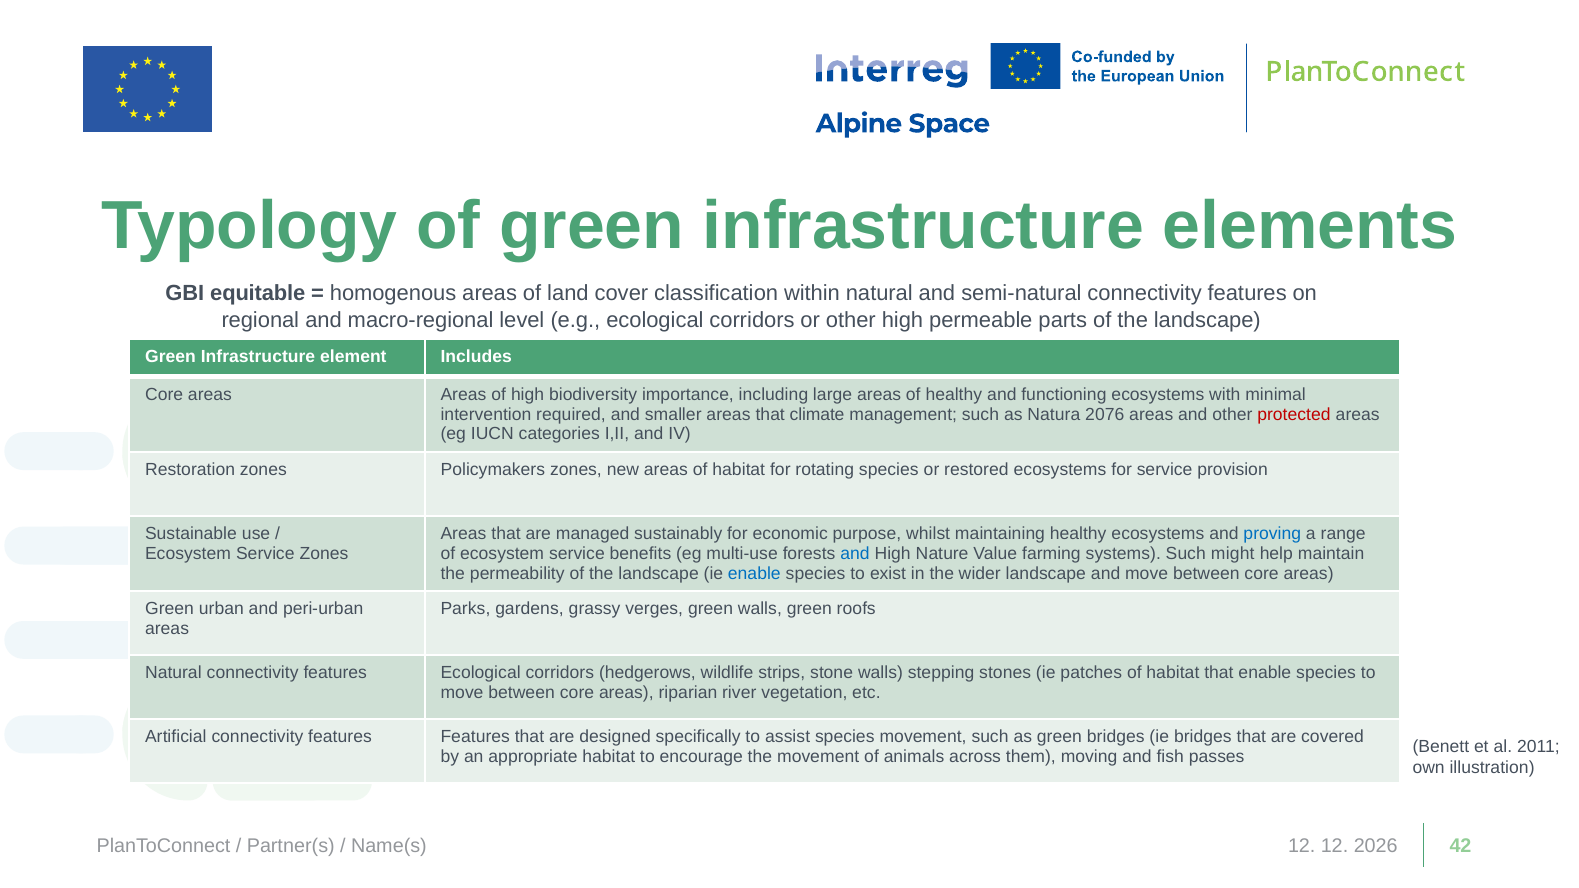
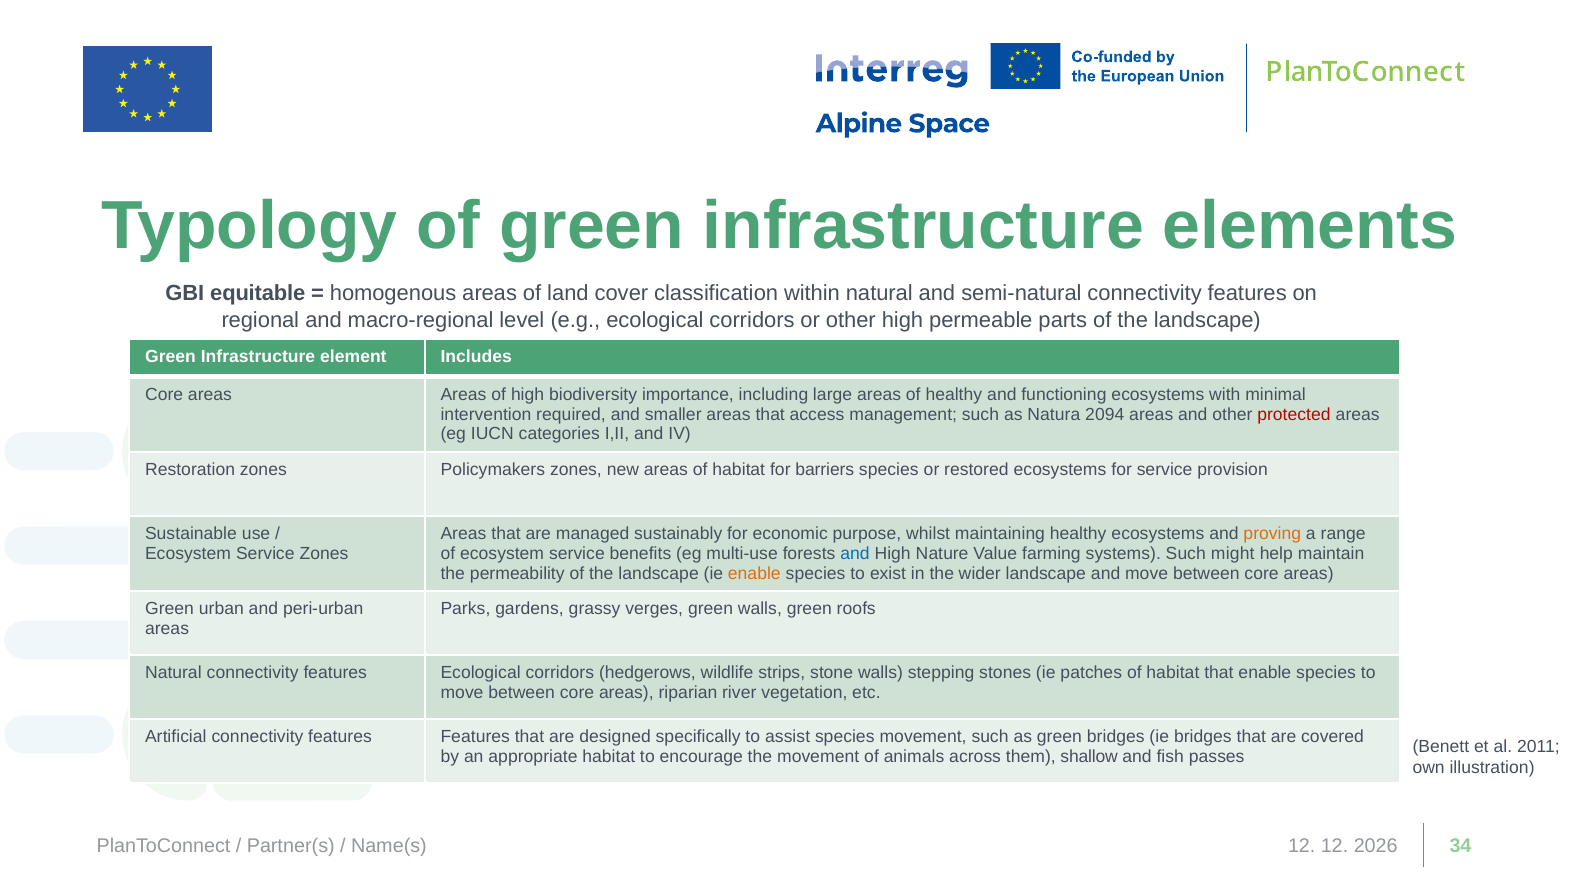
climate: climate -> access
2076: 2076 -> 2094
rotating: rotating -> barriers
proving colour: blue -> orange
enable at (754, 573) colour: blue -> orange
moving: moving -> shallow
42: 42 -> 34
